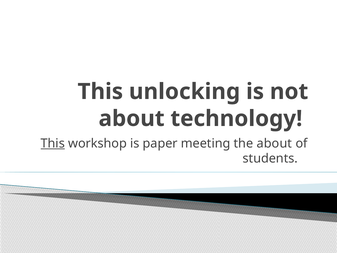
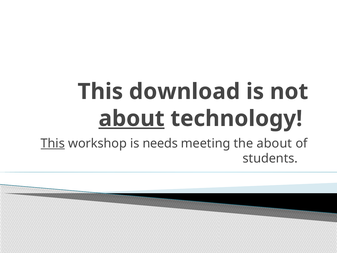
unlocking: unlocking -> download
about at (132, 118) underline: none -> present
paper: paper -> needs
